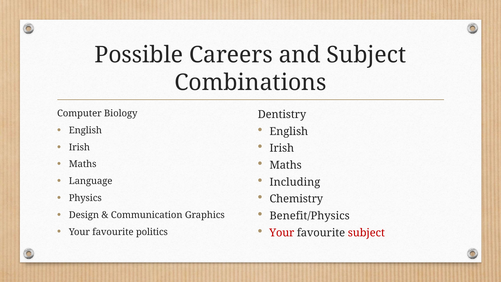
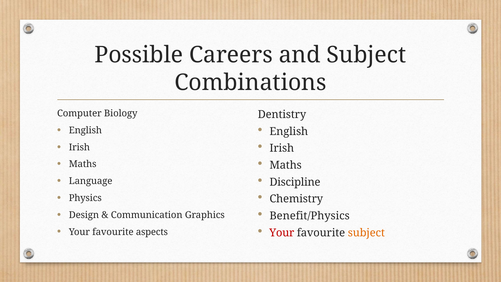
Including: Including -> Discipline
subject at (366, 233) colour: red -> orange
politics: politics -> aspects
